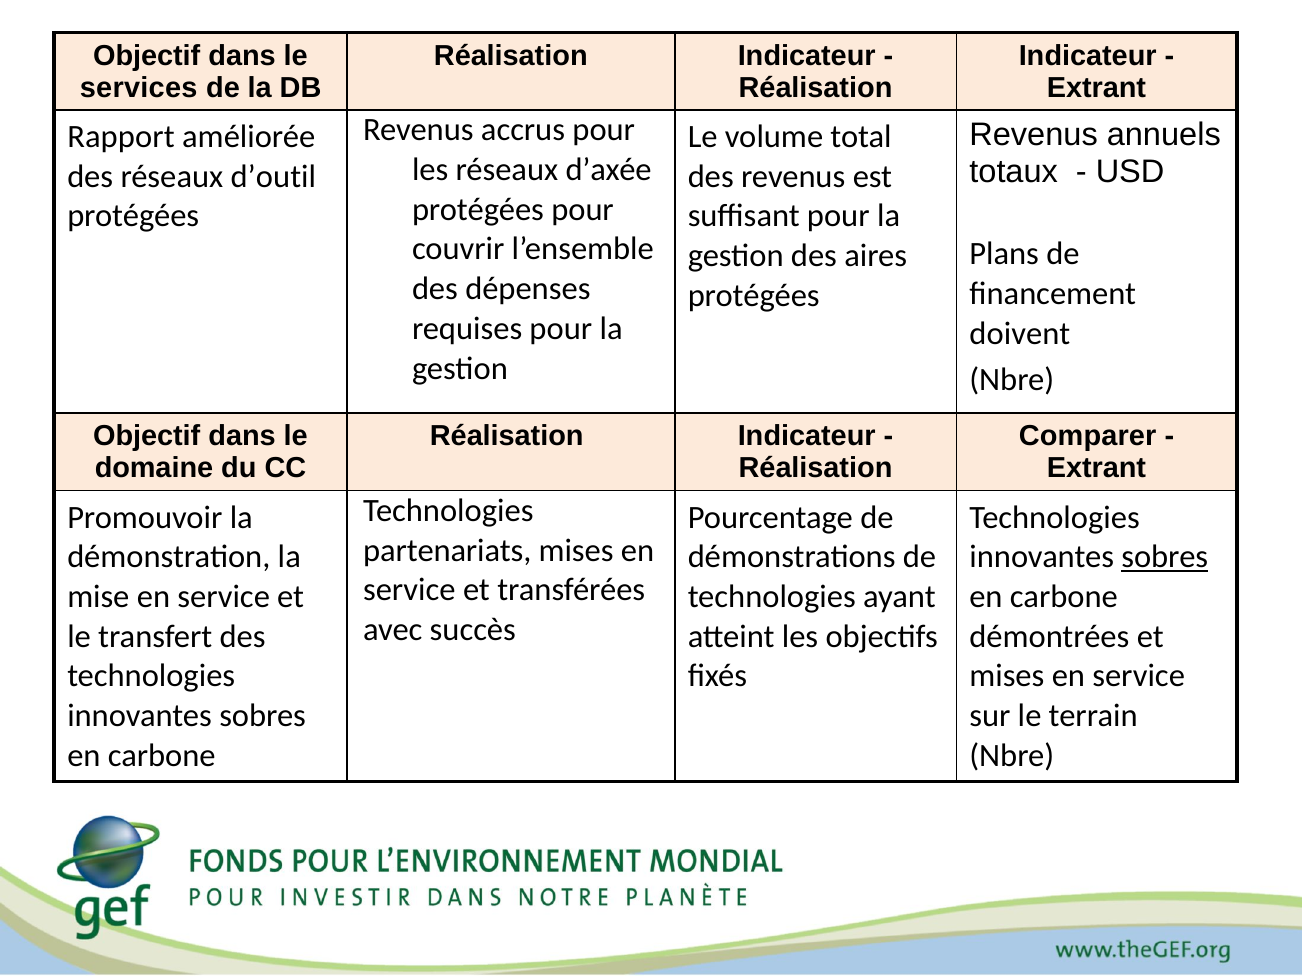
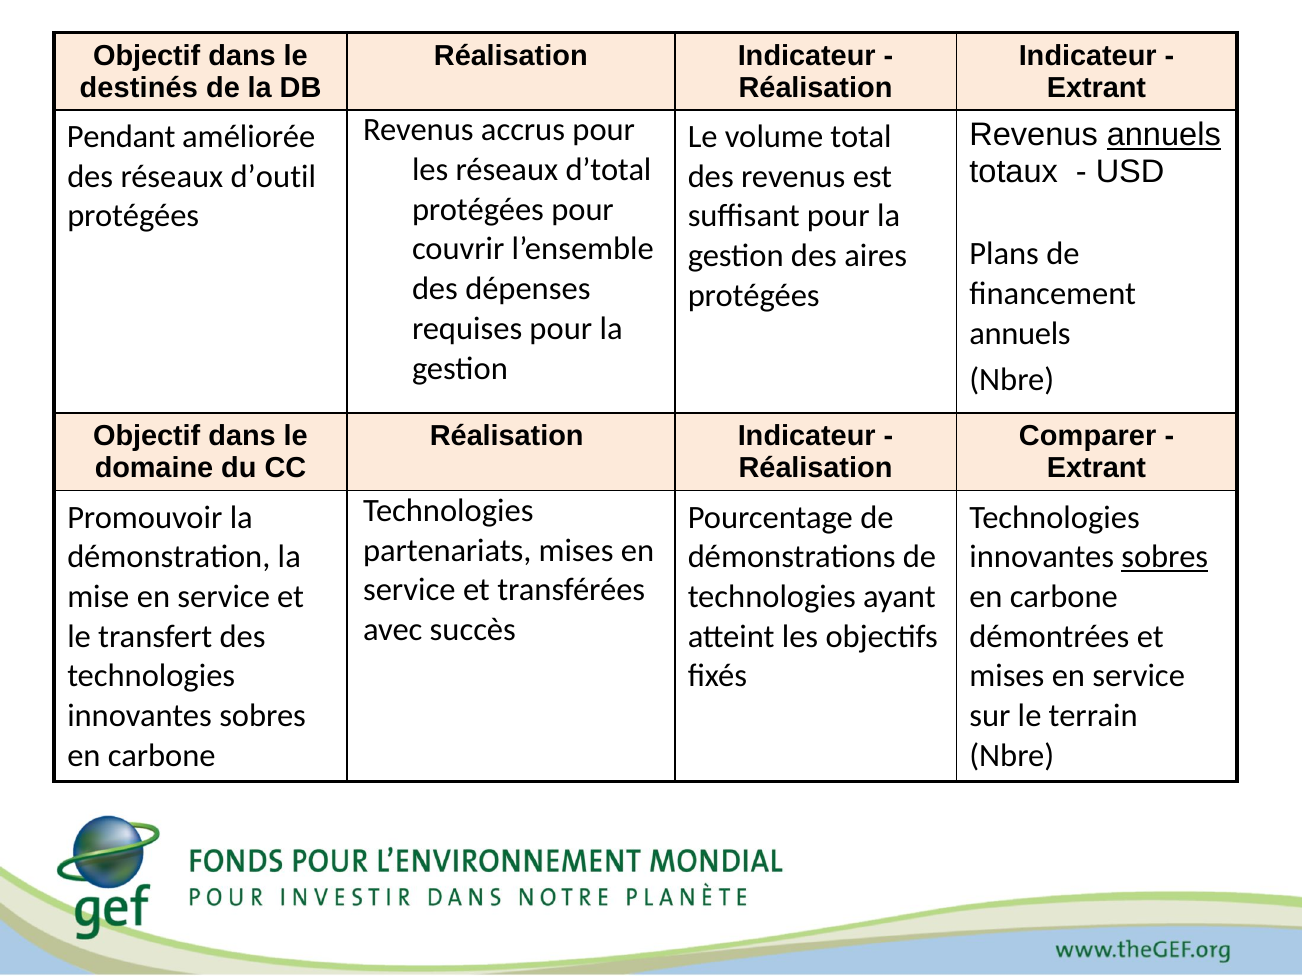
services: services -> destinés
annuels at (1164, 135) underline: none -> present
Rapport: Rapport -> Pendant
d’axée: d’axée -> d’total
doivent at (1020, 333): doivent -> annuels
